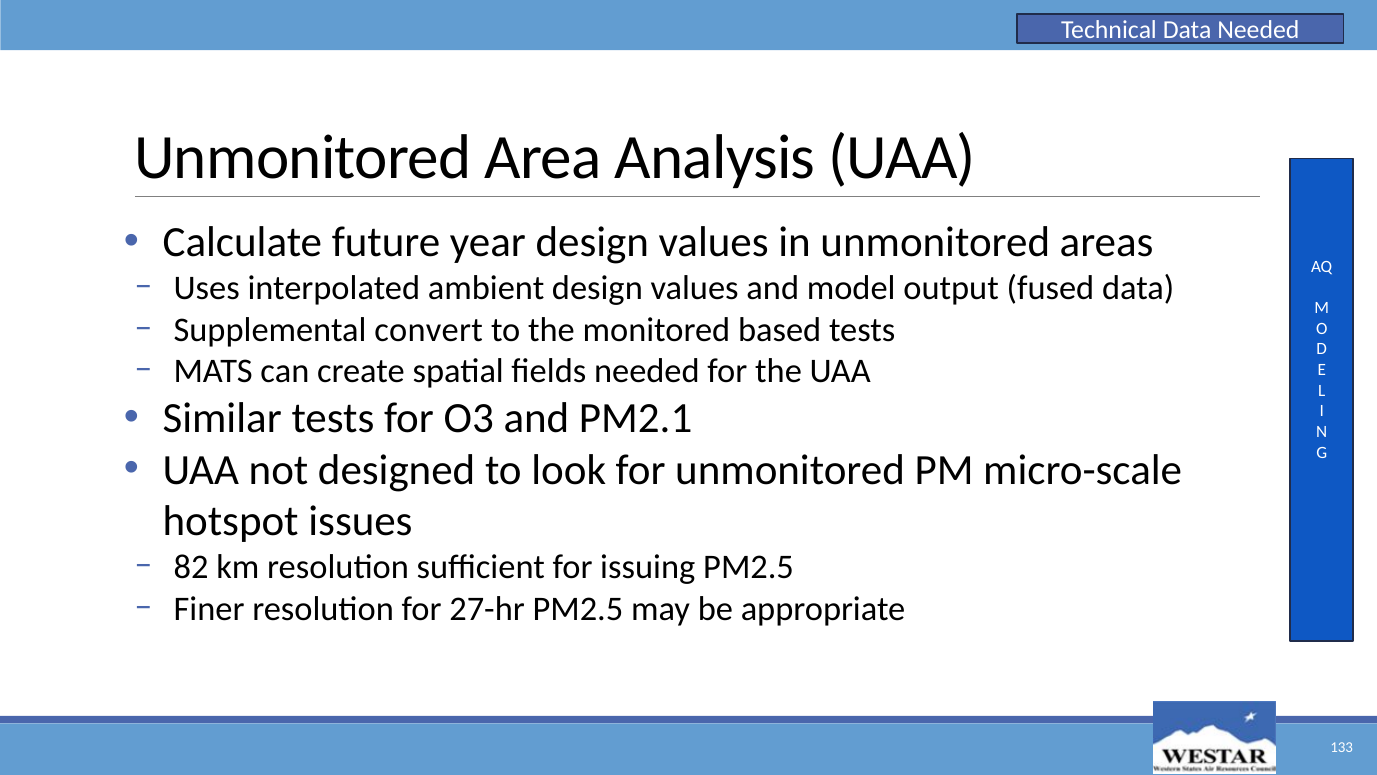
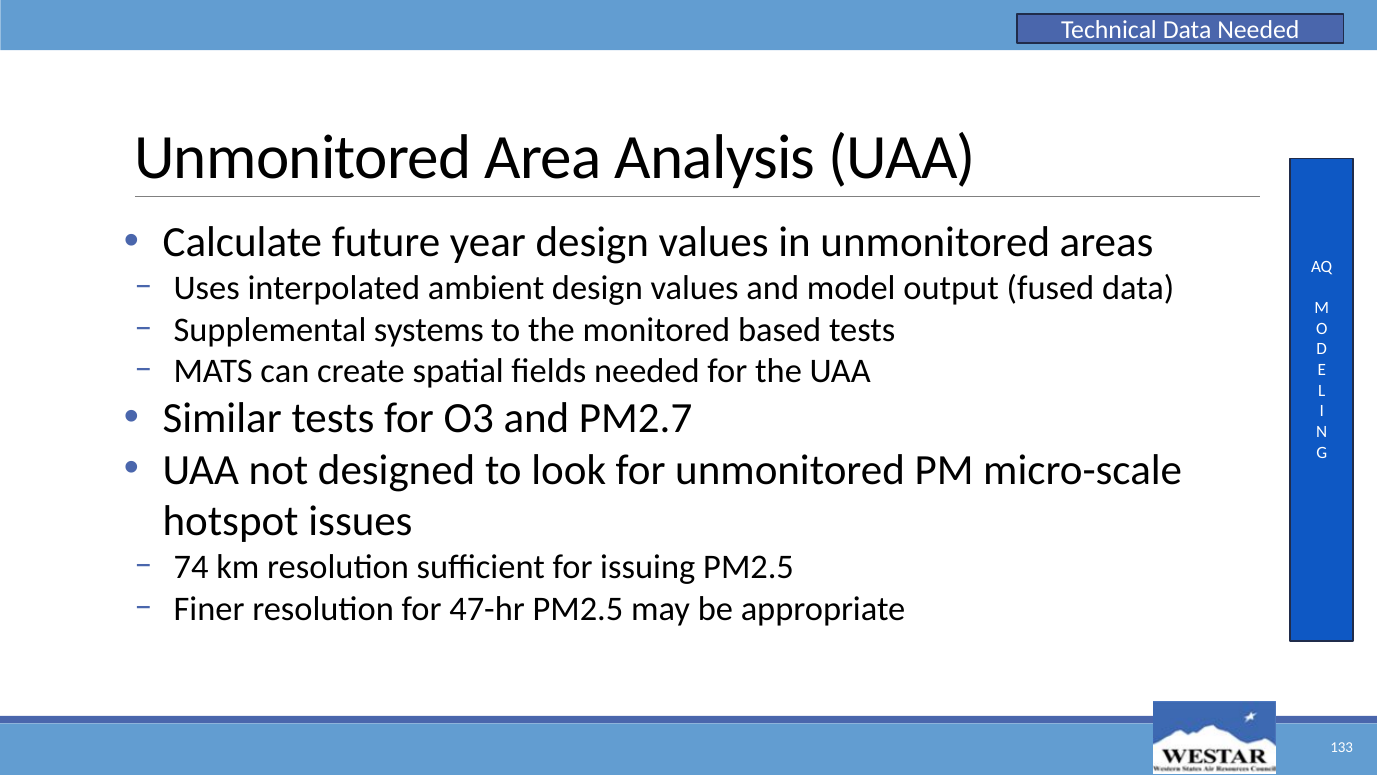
convert: convert -> systems
PM2.1: PM2.1 -> PM2.7
82: 82 -> 74
27-hr: 27-hr -> 47-hr
